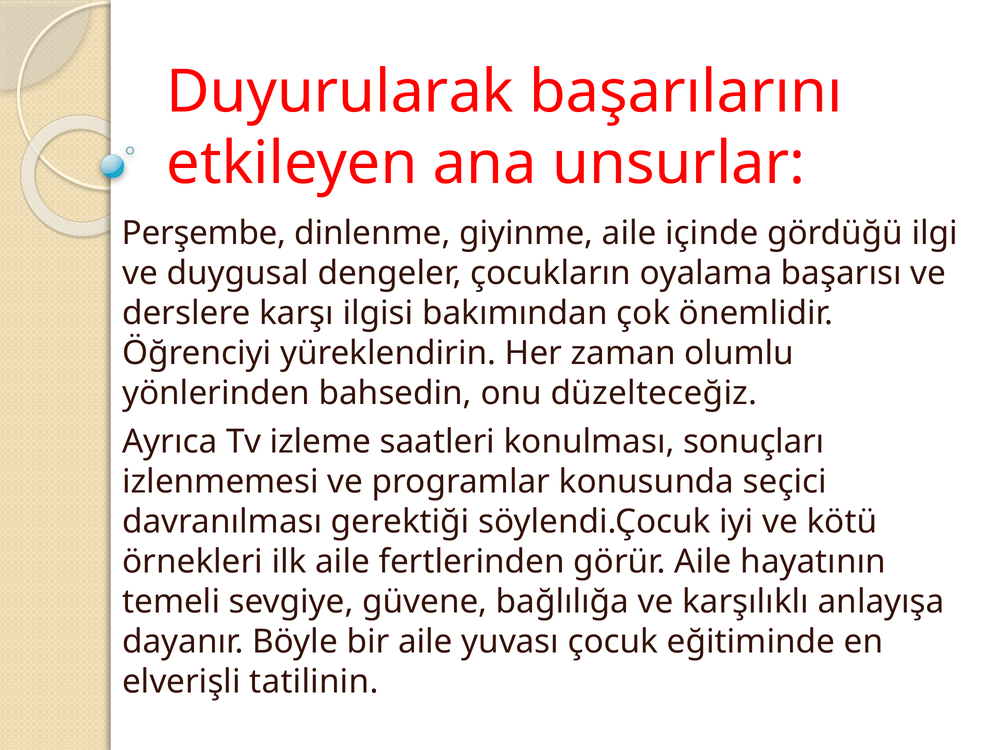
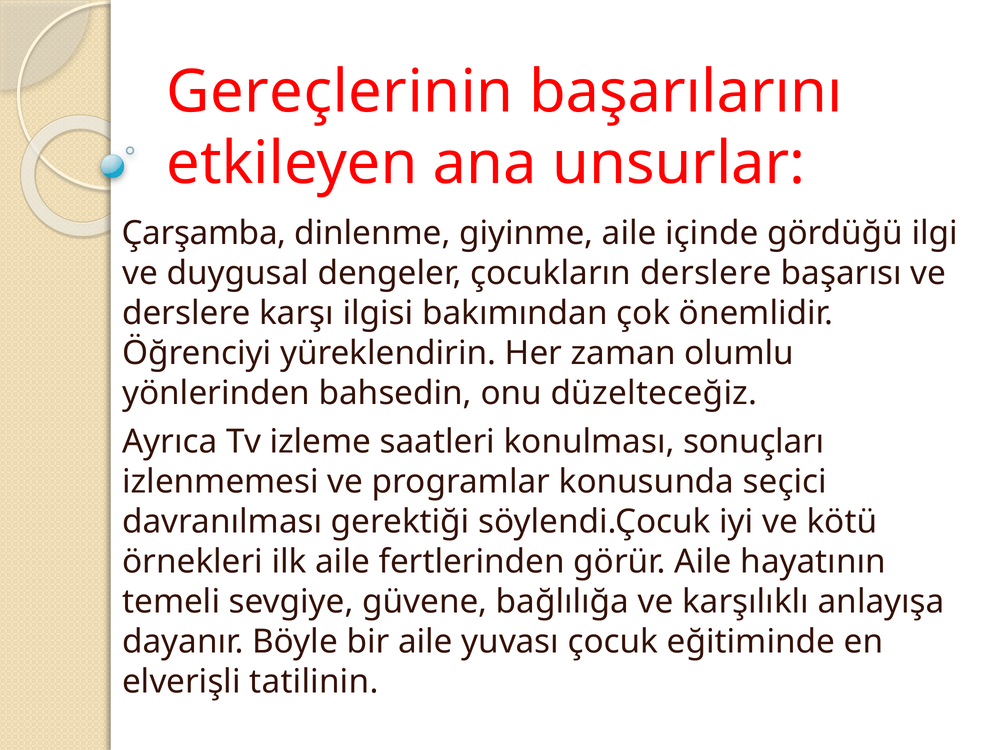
Duyurularak: Duyurularak -> Gereçlerinin
Perşembe: Perşembe -> Çarşamba
çocukların oyalama: oyalama -> derslere
